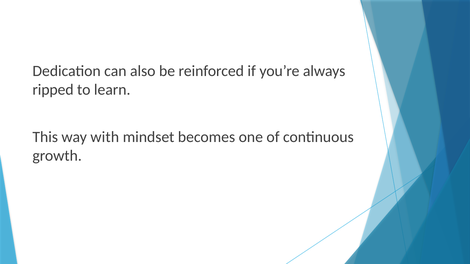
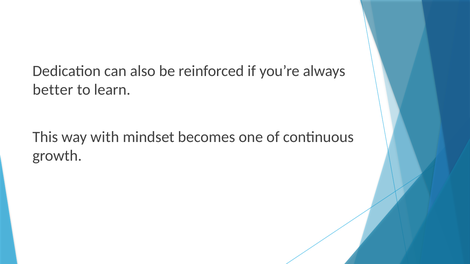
ripped: ripped -> better
